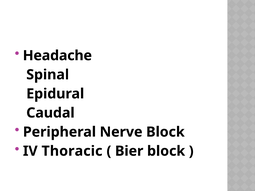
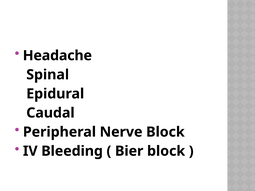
Thoracic: Thoracic -> Bleeding
